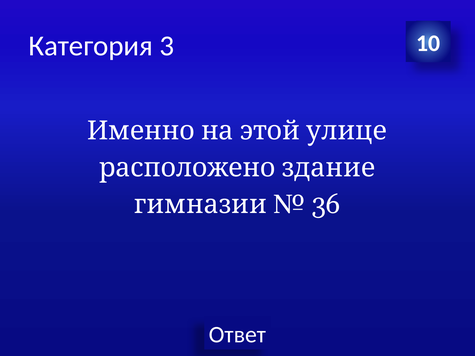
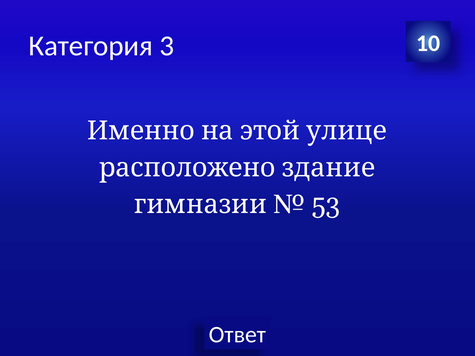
36: 36 -> 53
